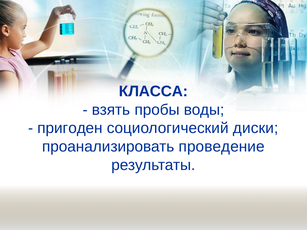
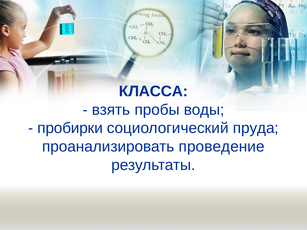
пригоден: пригоден -> пробирки
диски: диски -> пруда
